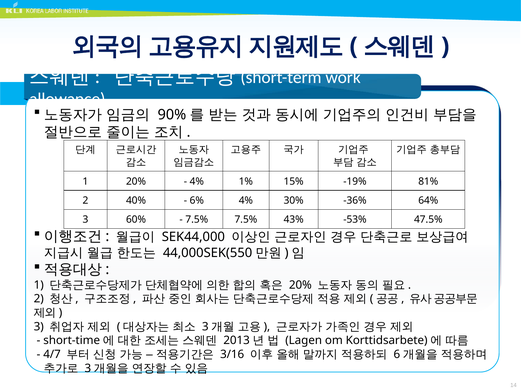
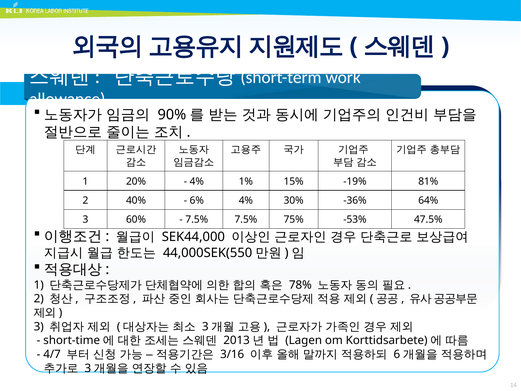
43%: 43% -> 75%
20% at (300, 285): 20% -> 78%
